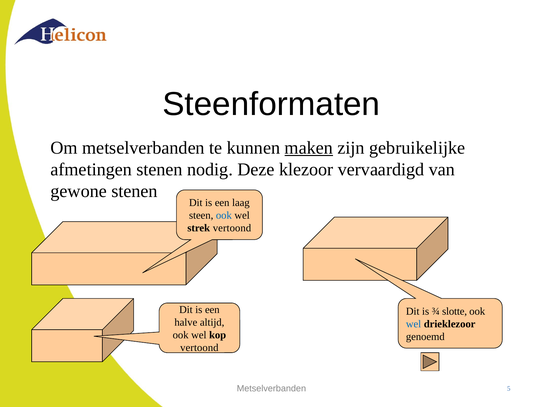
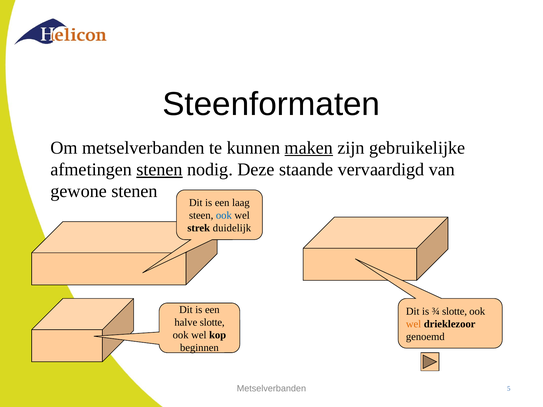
stenen at (160, 170) underline: none -> present
klezoor: klezoor -> staande
strek vertoond: vertoond -> duidelijk
halve altijd: altijd -> slotte
wel at (414, 324) colour: blue -> orange
vertoond at (199, 348): vertoond -> beginnen
